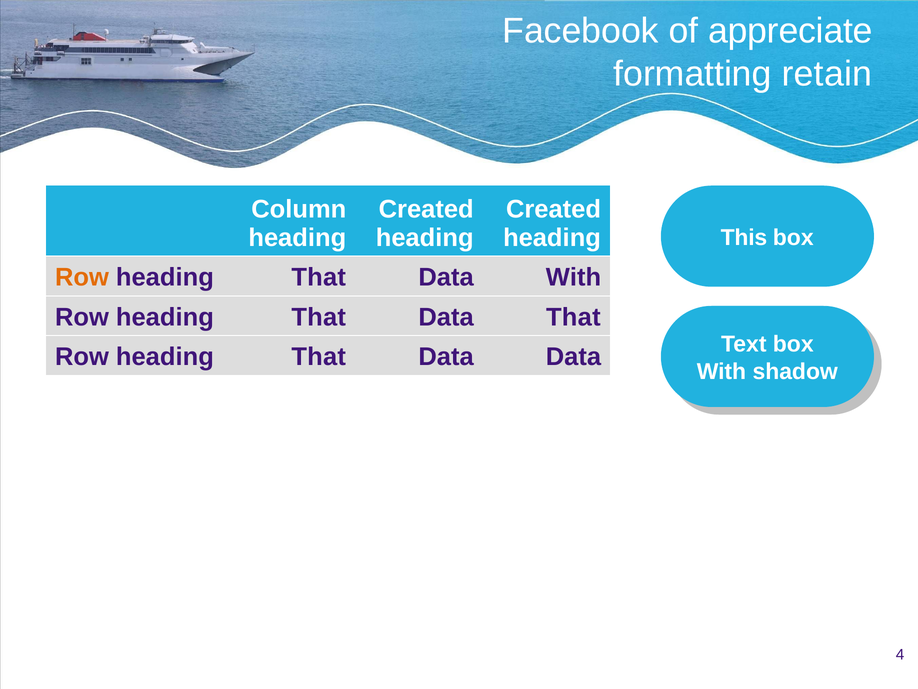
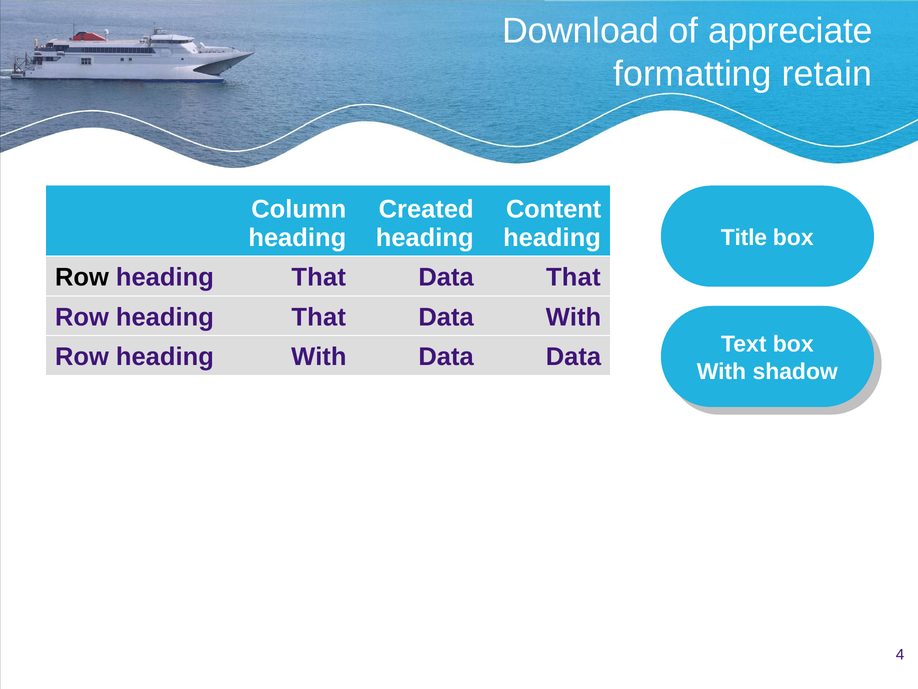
Facebook: Facebook -> Download
Created at (553, 209): Created -> Content
This: This -> Title
Row at (82, 277) colour: orange -> black
Data With: With -> That
Data That: That -> With
That at (319, 357): That -> With
